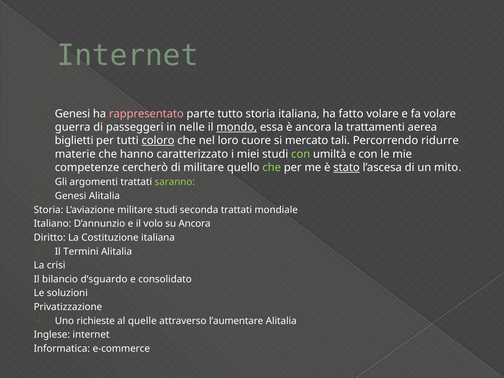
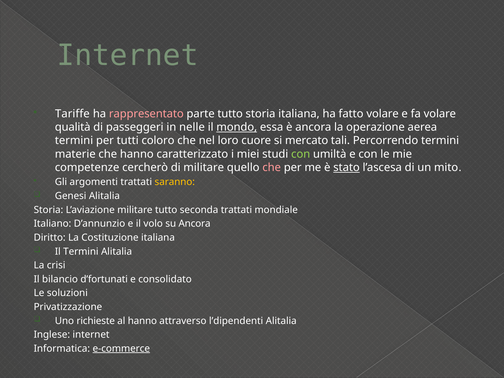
Genesi at (72, 114): Genesi -> Tariffe
guerra: guerra -> qualità
trattamenti: trattamenti -> operazione
biglietti at (74, 141): biglietti -> termini
coloro underline: present -> none
Percorrendo ridurre: ridurre -> termini
che at (272, 167) colour: light green -> pink
saranno colour: light green -> yellow
militare studi: studi -> tutto
d’sguardo: d’sguardo -> d’fortunati
al quelle: quelle -> hanno
l’aumentare: l’aumentare -> l’dipendenti
e-commerce underline: none -> present
